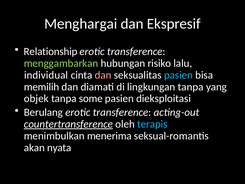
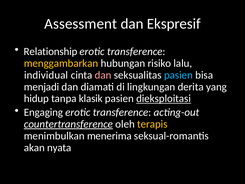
Menghargai: Menghargai -> Assessment
menggambarkan colour: light green -> yellow
memilih: memilih -> menjadi
lingkungan tanpa: tanpa -> derita
objek: objek -> hidup
some: some -> klasik
dieksploitasi underline: none -> present
Berulang: Berulang -> Engaging
terapis colour: light blue -> yellow
